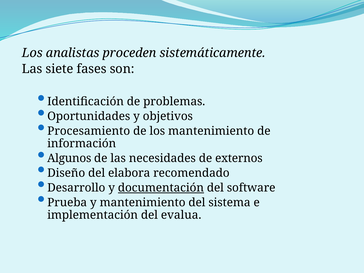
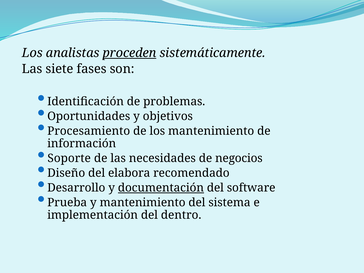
proceden underline: none -> present
Algunos: Algunos -> Soporte
externos: externos -> negocios
evalua: evalua -> dentro
